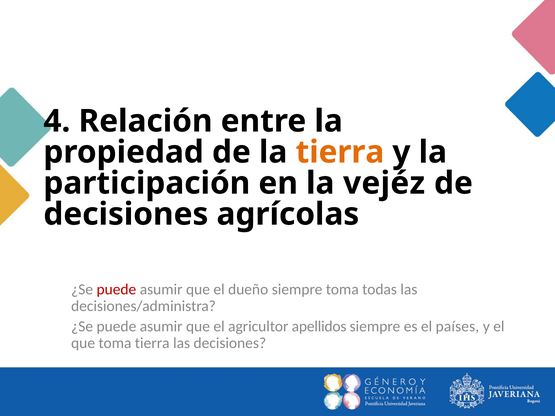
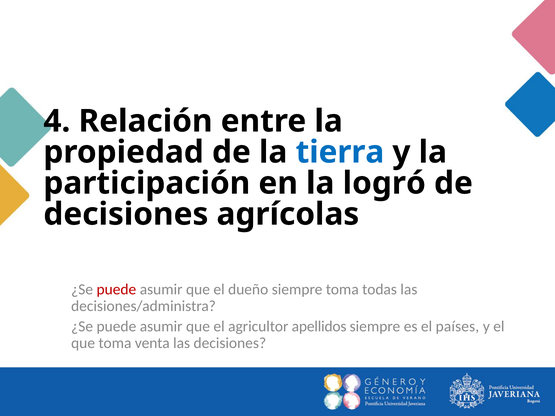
tierra at (340, 152) colour: orange -> blue
vejéz: vejéz -> logró
toma tierra: tierra -> venta
